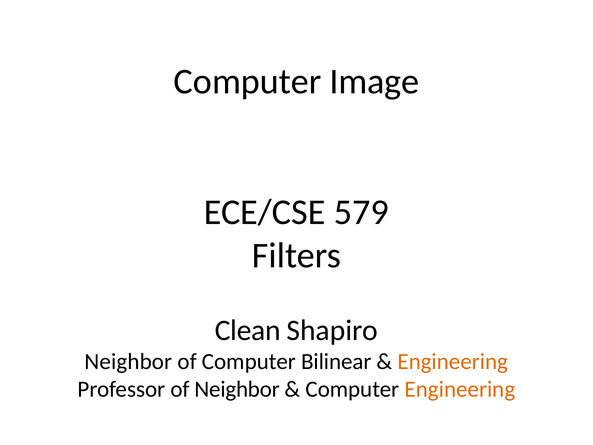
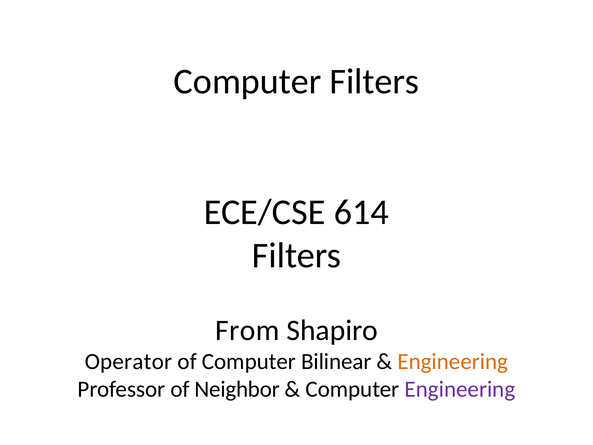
Computer Image: Image -> Filters
579: 579 -> 614
Clean: Clean -> From
Neighbor at (128, 361): Neighbor -> Operator
Engineering at (460, 389) colour: orange -> purple
